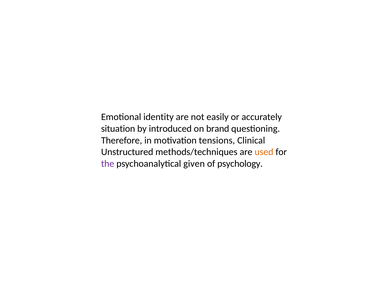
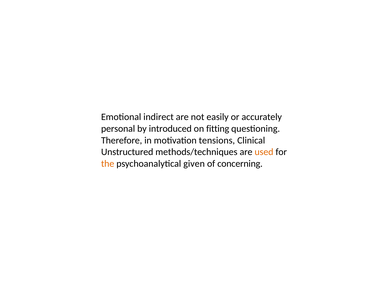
identity: identity -> indirect
situation: situation -> personal
brand: brand -> fitting
the colour: purple -> orange
psychology: psychology -> concerning
